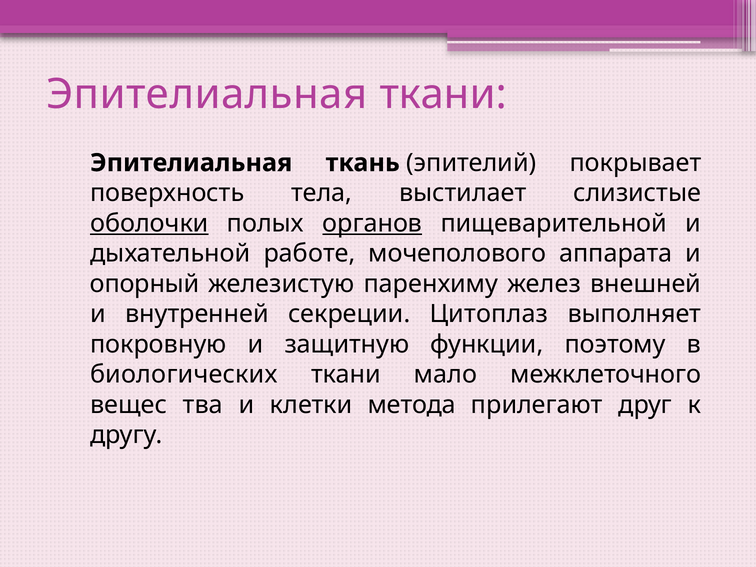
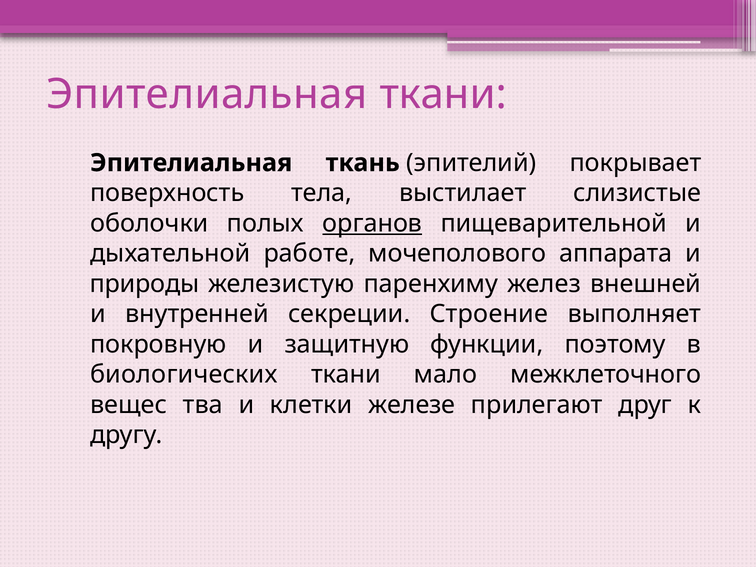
оболочки underline: present -> none
опорный: опорный -> природы
Цитоплаз: Цитоплаз -> Строение
метода: метода -> железе
